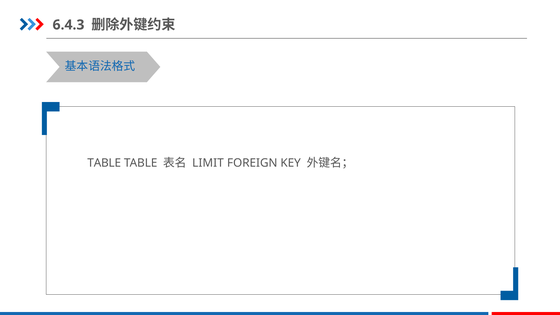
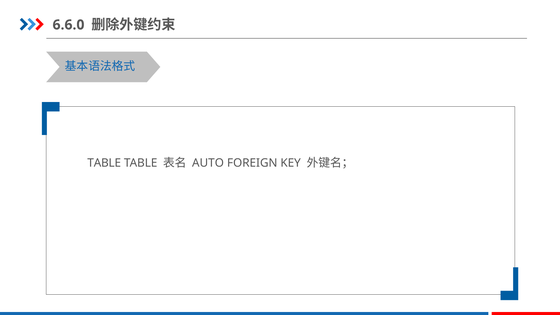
6.4.3: 6.4.3 -> 6.6.0
LIMIT: LIMIT -> AUTO
